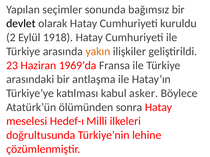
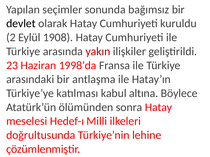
1918: 1918 -> 1908
yakın colour: orange -> red
1969’da: 1969’da -> 1998’da
asker: asker -> altına
